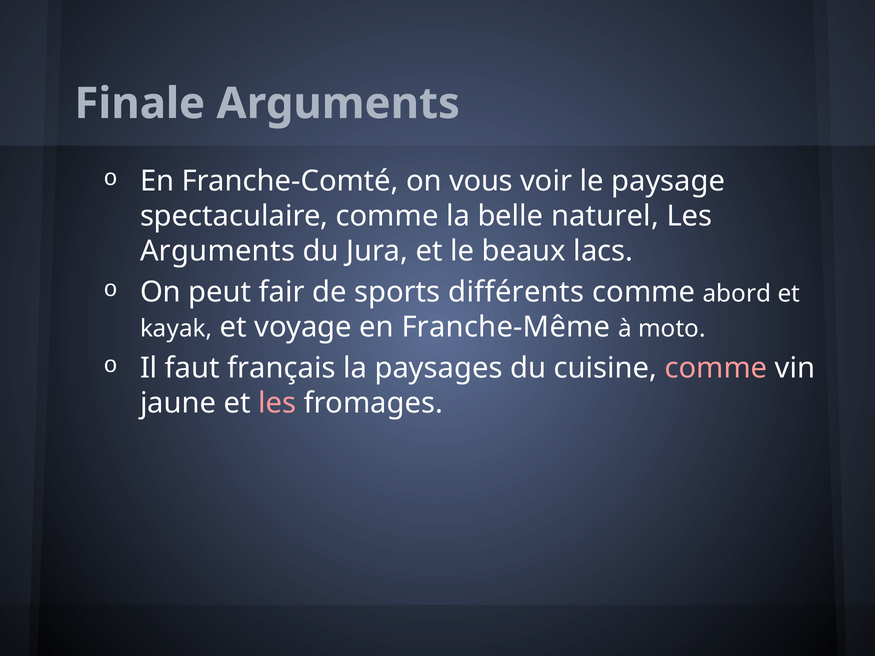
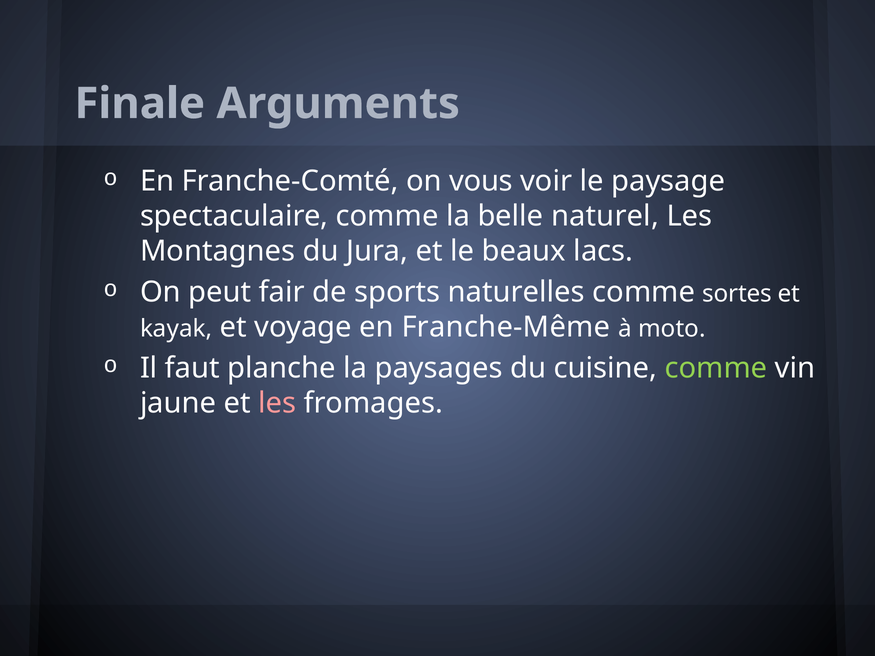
Arguments at (218, 251): Arguments -> Montagnes
différents: différents -> naturelles
abord: abord -> sortes
français: français -> planche
comme at (716, 368) colour: pink -> light green
